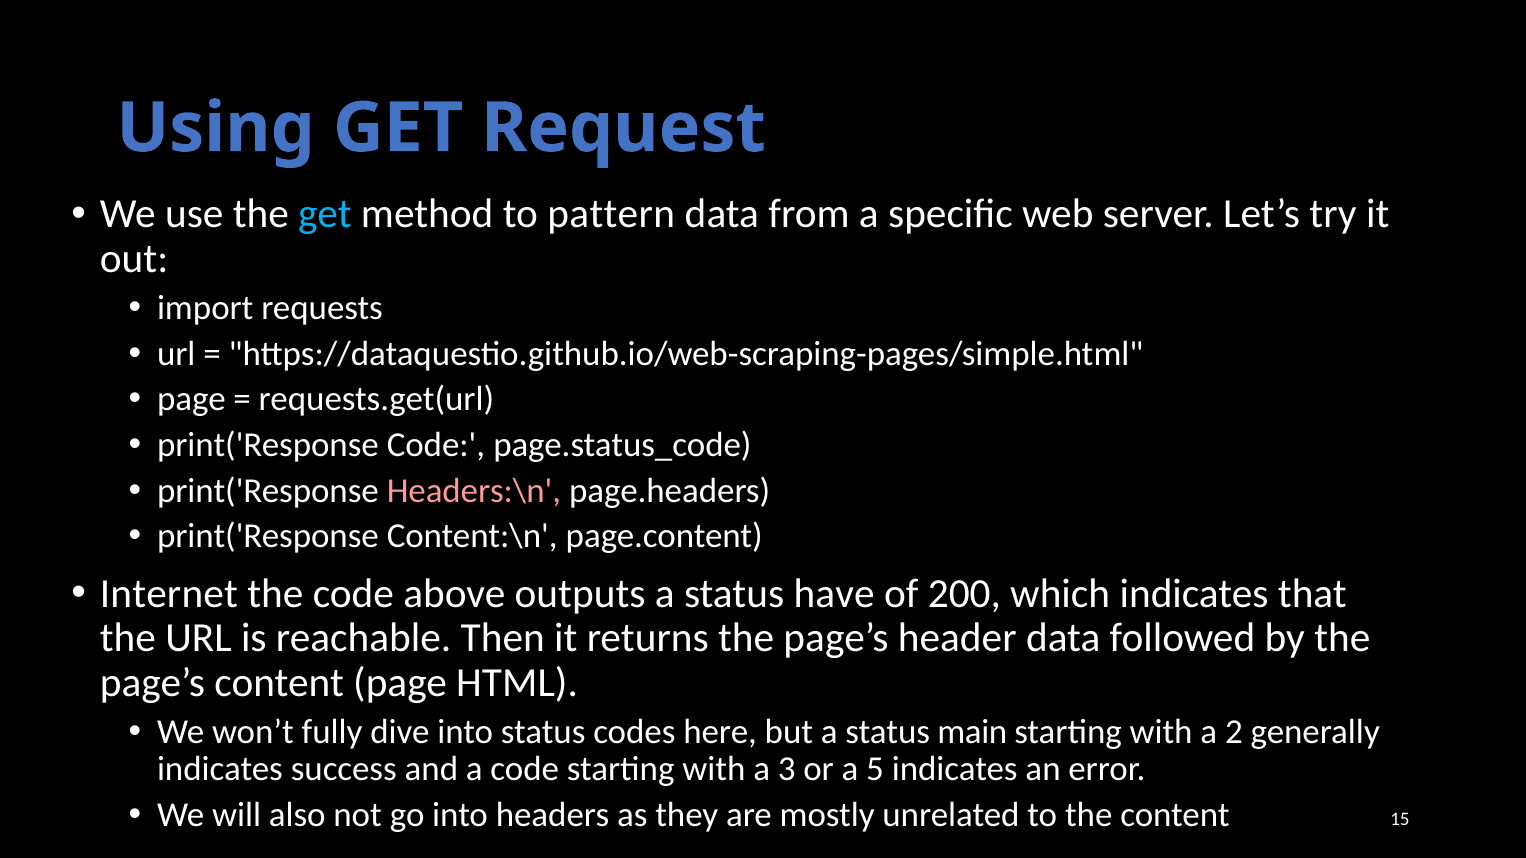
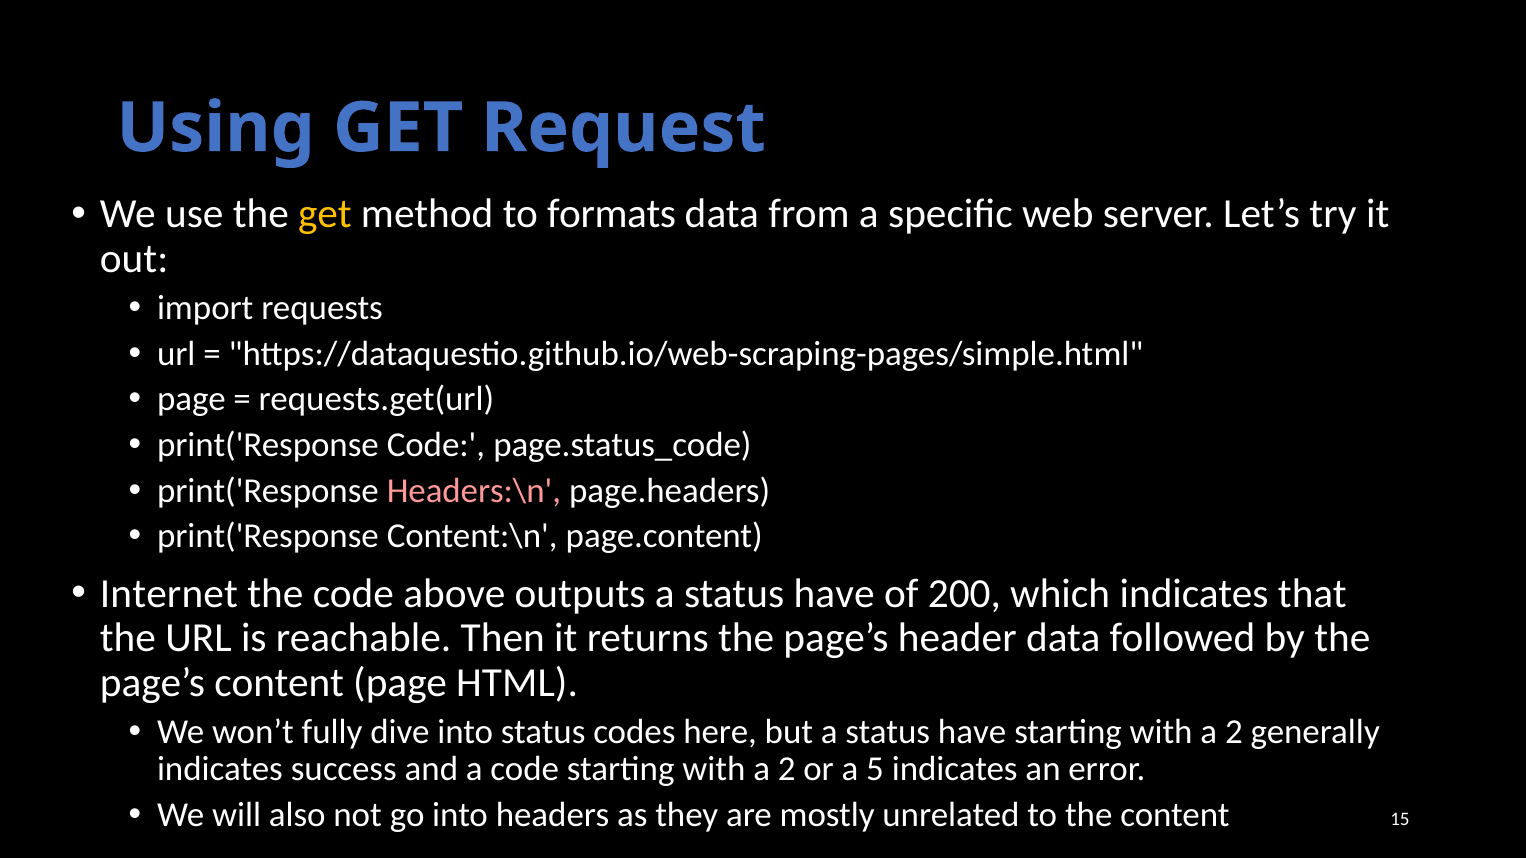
get at (325, 214) colour: light blue -> yellow
pattern: pattern -> formats
but a status main: main -> have
3 at (787, 770): 3 -> 2
